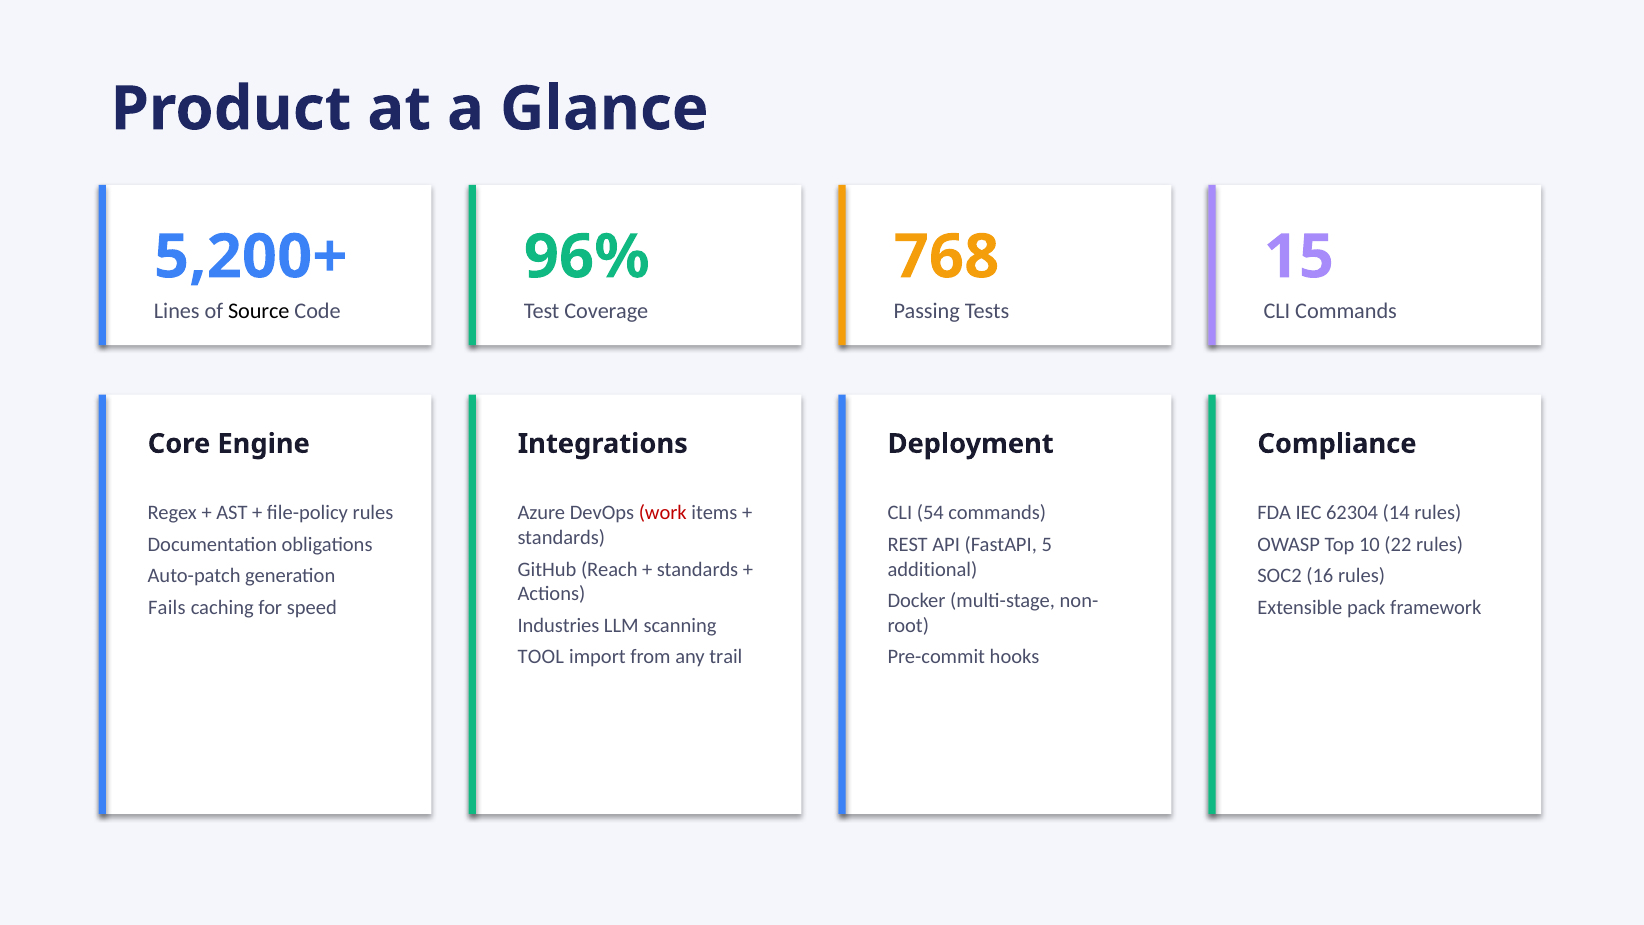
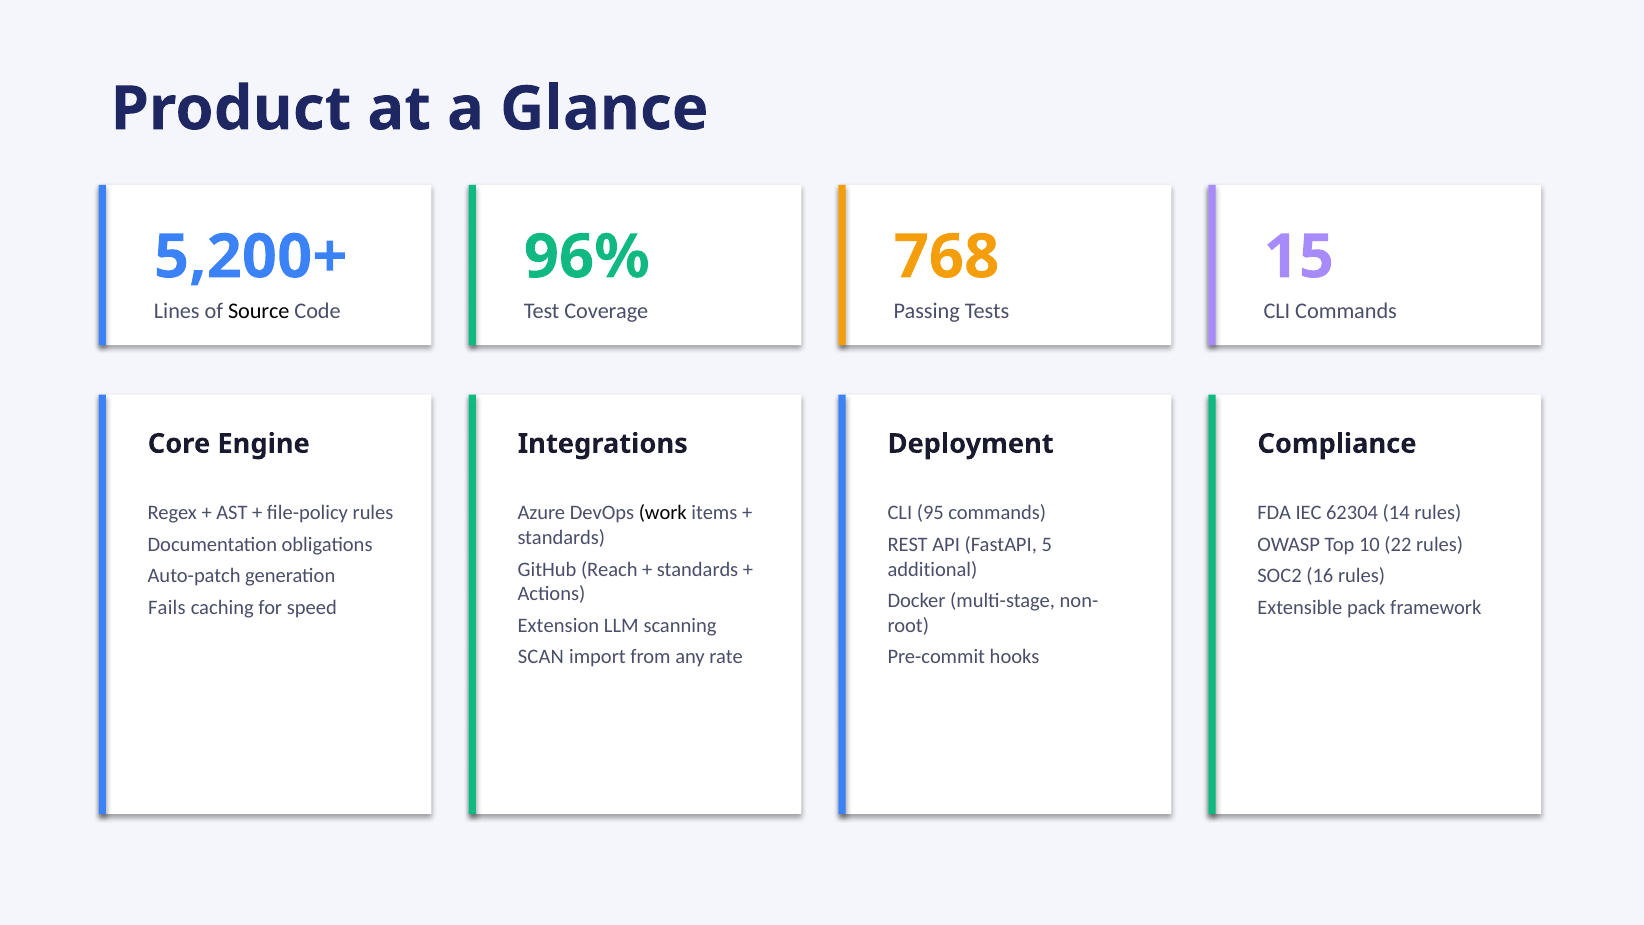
work colour: red -> black
54: 54 -> 95
Industries: Industries -> Extension
TOOL: TOOL -> SCAN
trail: trail -> rate
